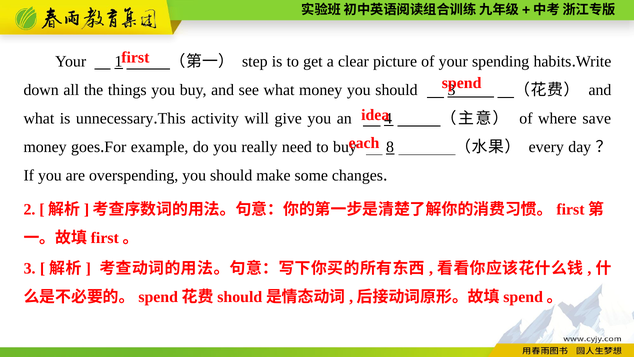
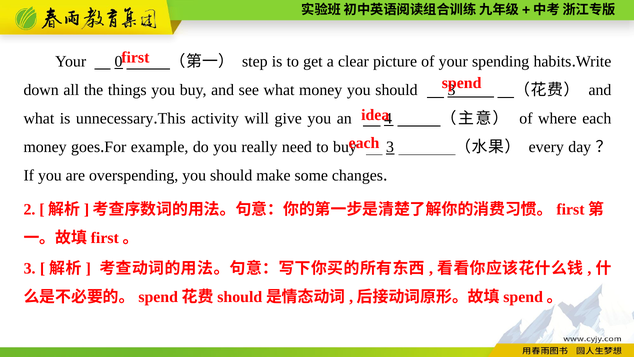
1: 1 -> 0
where save: save -> each
buy 8: 8 -> 3
